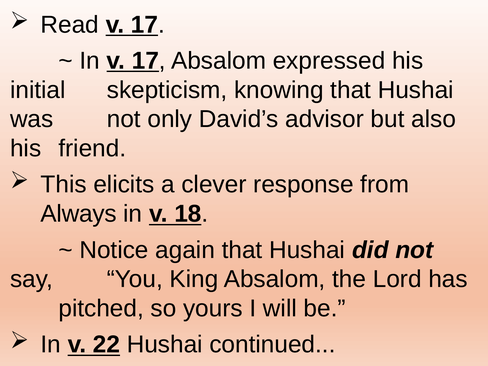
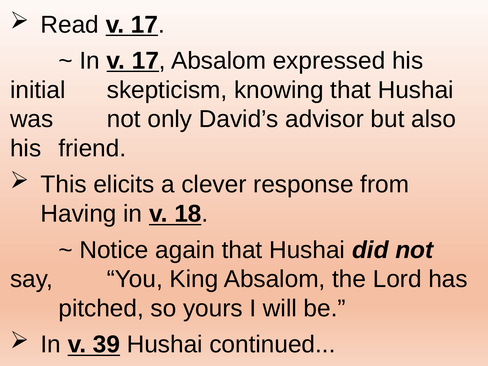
Always: Always -> Having
22: 22 -> 39
